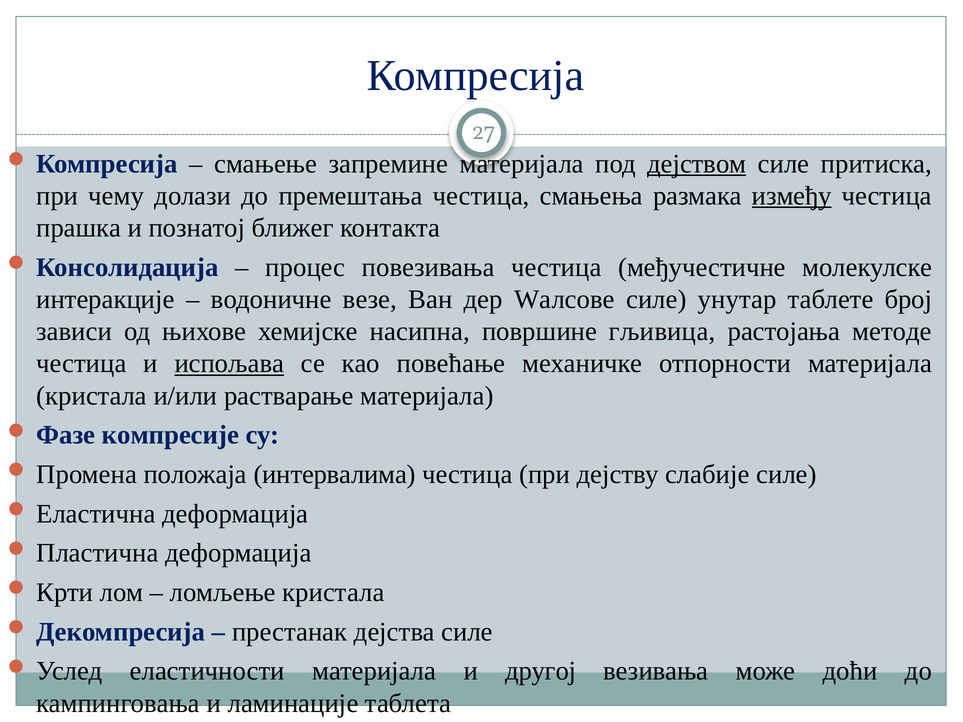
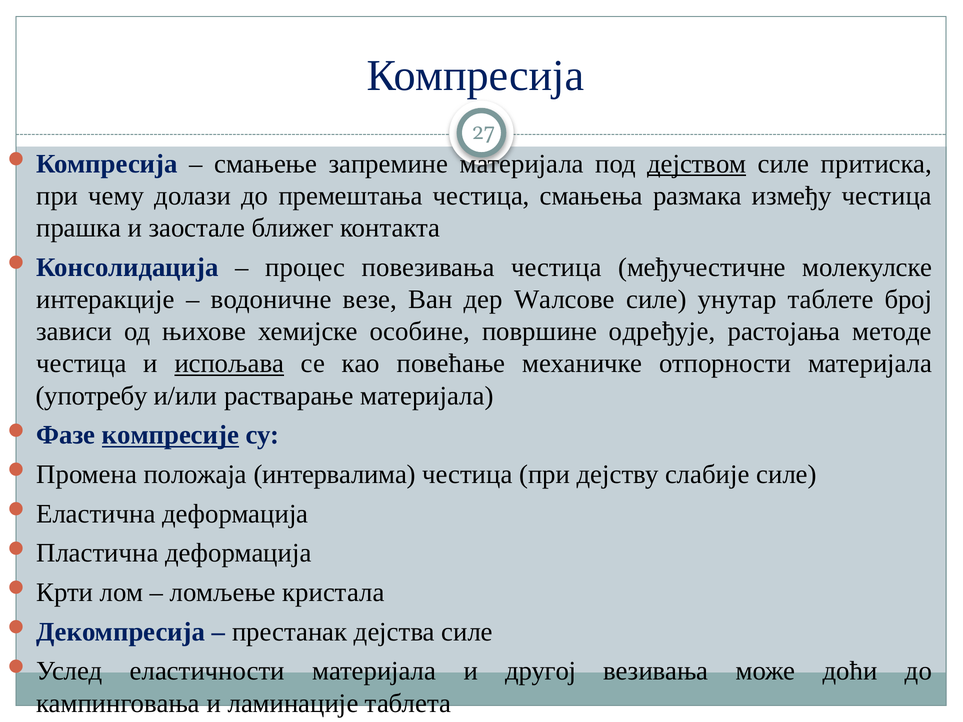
између underline: present -> none
познатој: познатој -> заостале
насипна: насипна -> особине
гљивица: гљивица -> одређује
кристала at (92, 396): кристала -> употребу
компресије underline: none -> present
